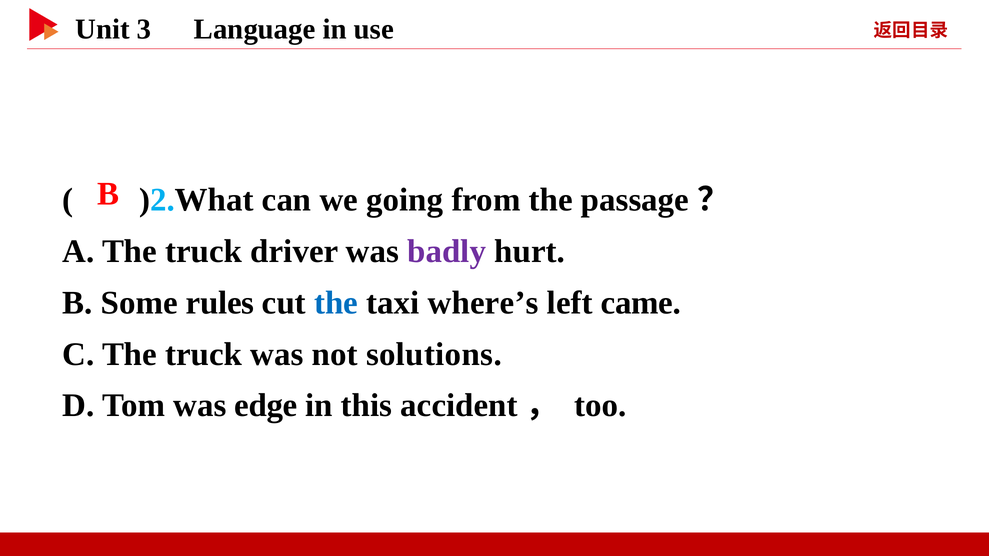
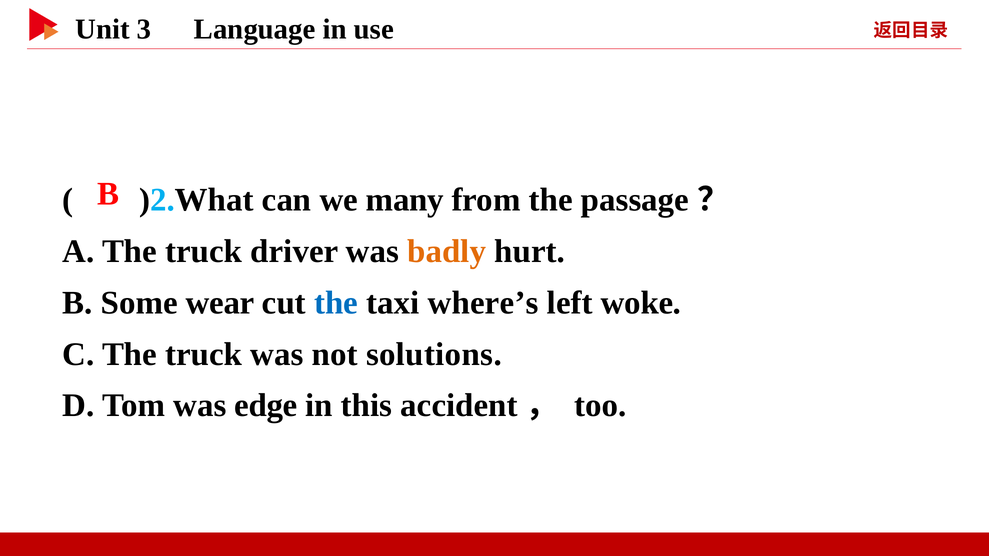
going: going -> many
badly colour: purple -> orange
rules: rules -> wear
came: came -> woke
